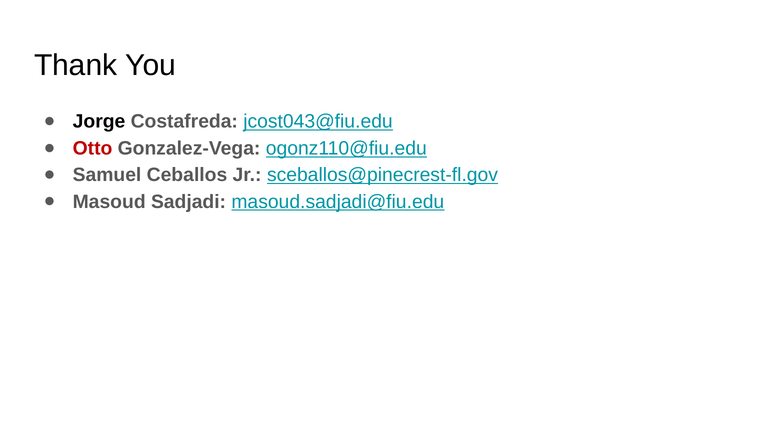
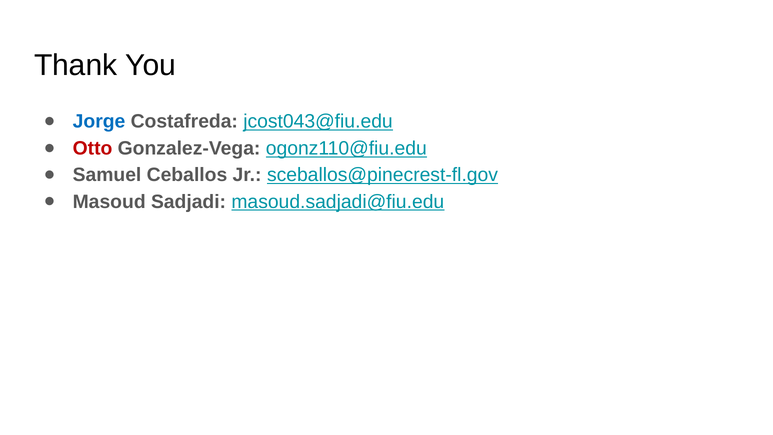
Jorge colour: black -> blue
